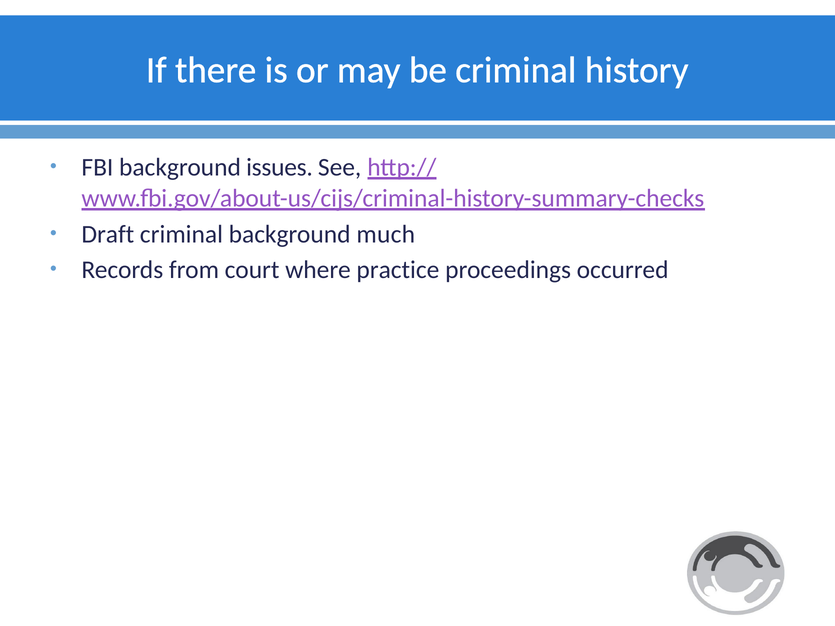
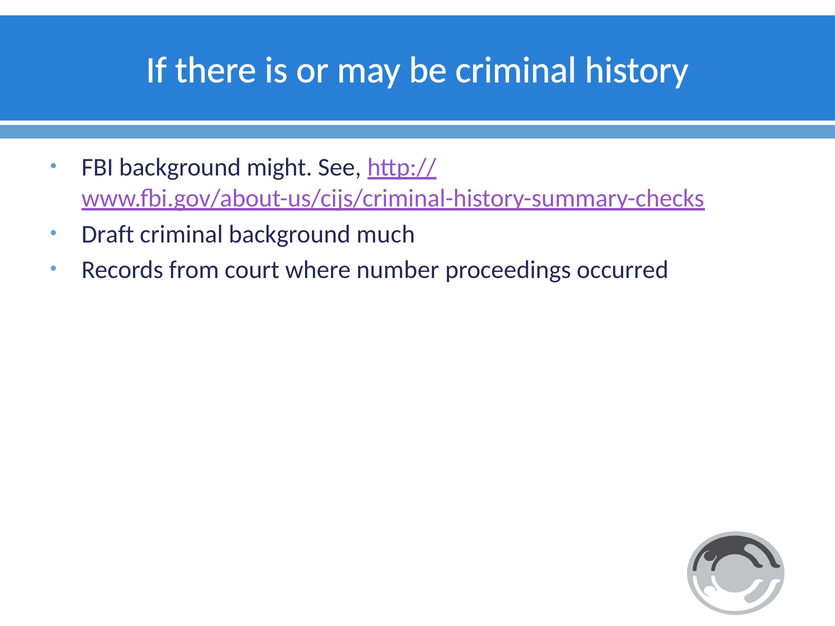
issues: issues -> might
practice: practice -> number
